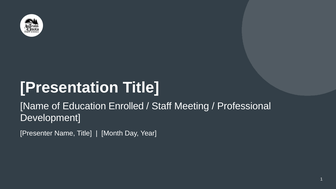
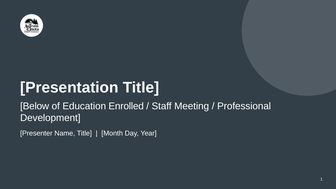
Name at (35, 106): Name -> Below
